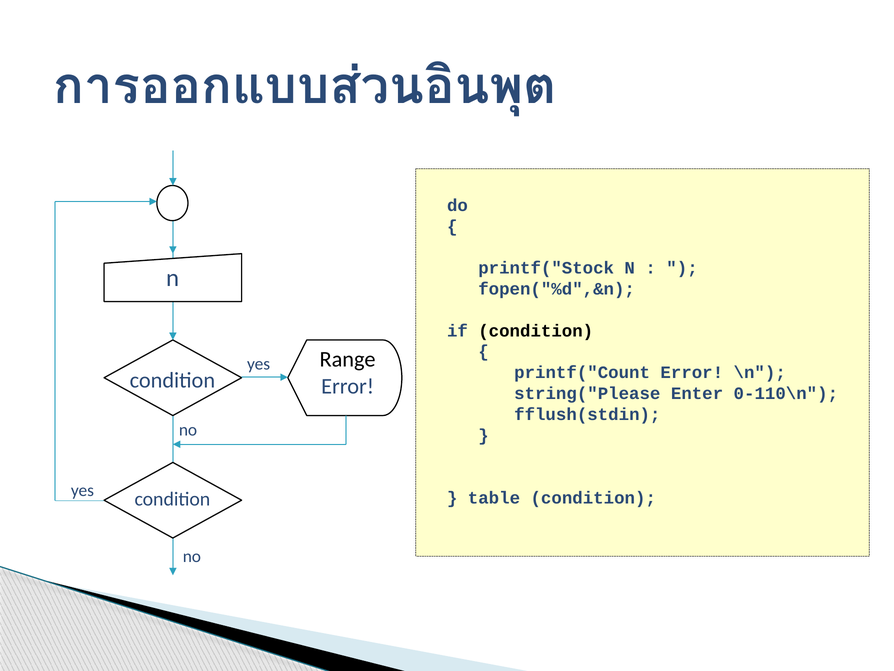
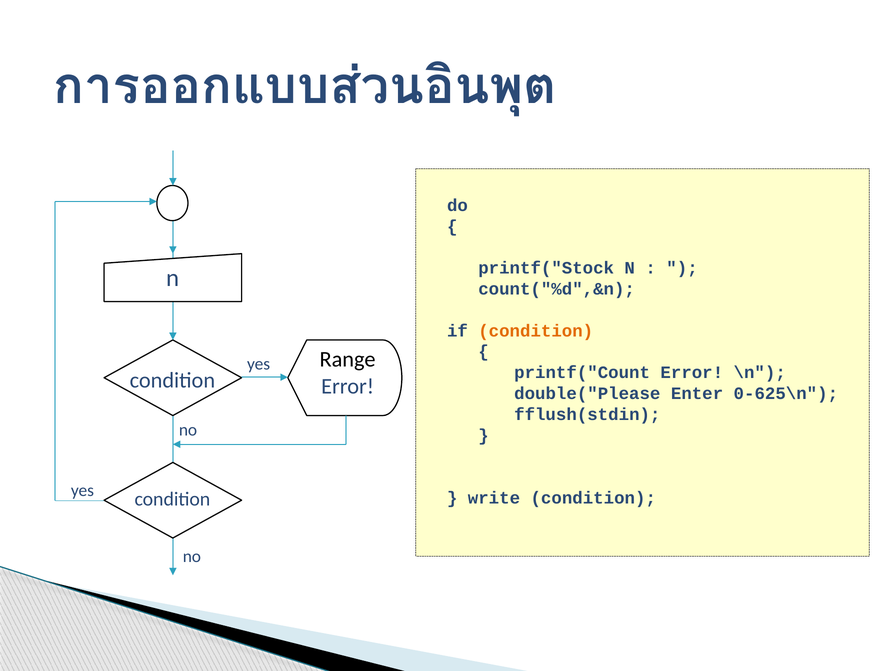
fopen("%d",&n: fopen("%d",&n -> count("%d",&n
condition at (536, 331) colour: black -> orange
string("Please: string("Please -> double("Please
0-110\n: 0-110\n -> 0-625\n
table: table -> write
